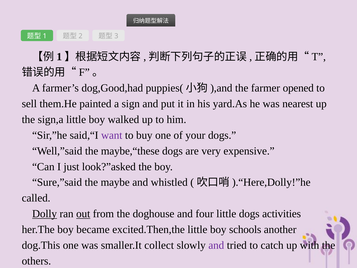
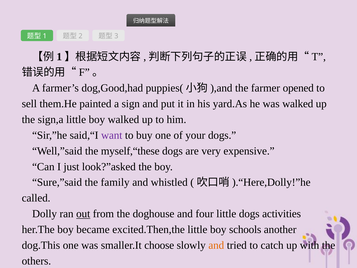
was nearest: nearest -> walked
maybe,“these: maybe,“these -> myself,“these
maybe: maybe -> family
Dolly underline: present -> none
collect: collect -> choose
and at (216, 245) colour: purple -> orange
